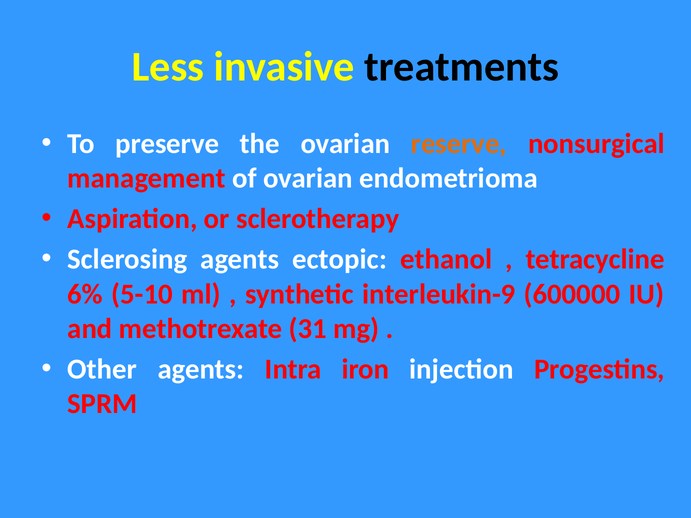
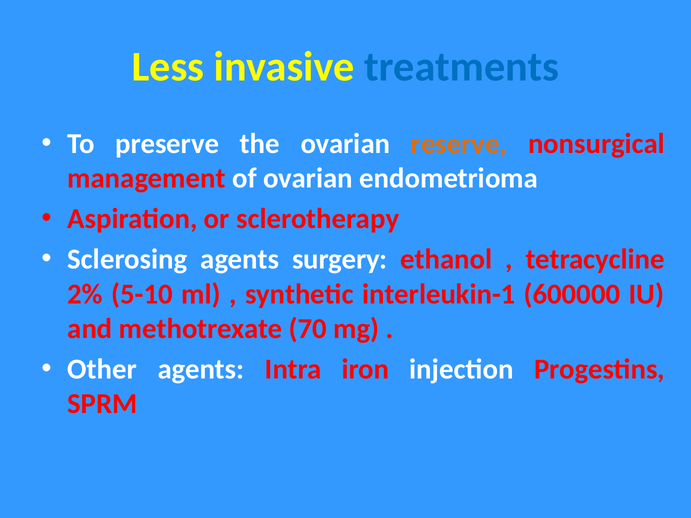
treatments colour: black -> blue
ectopic: ectopic -> surgery
6%: 6% -> 2%
interleukin-9: interleukin-9 -> interleukin-1
31: 31 -> 70
